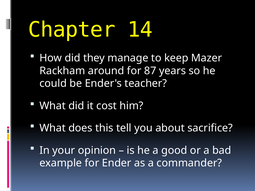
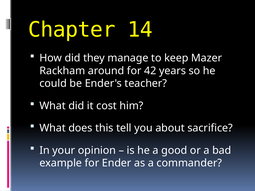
87: 87 -> 42
